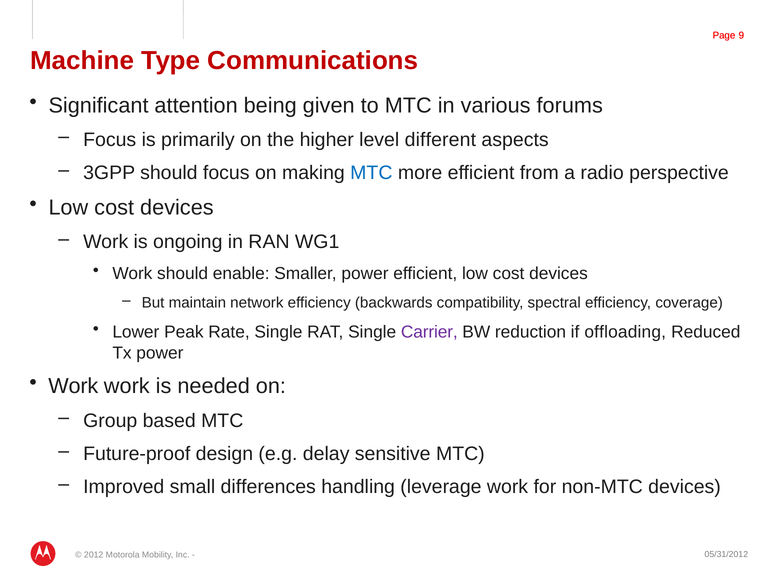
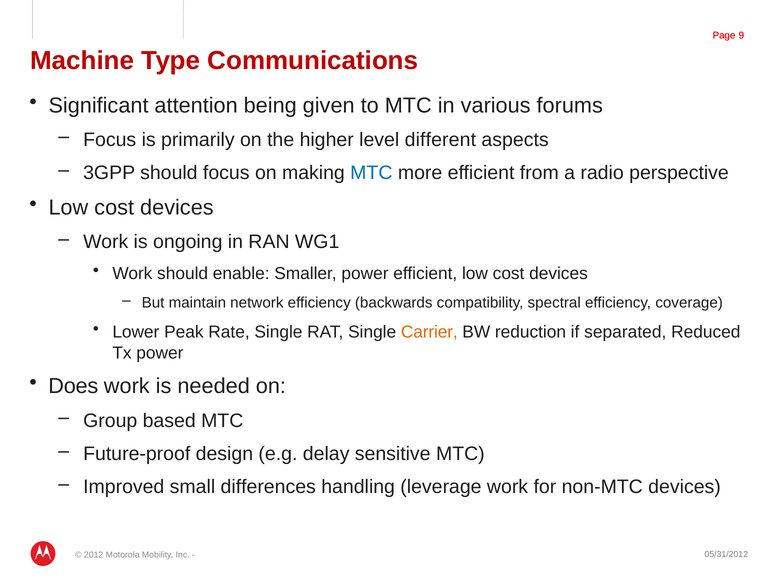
Carrier colour: purple -> orange
offloading: offloading -> separated
Work at (73, 386): Work -> Does
